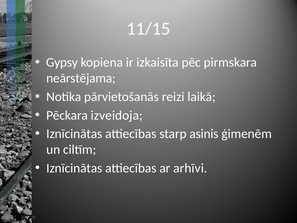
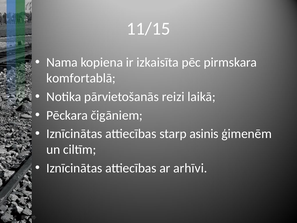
Gypsy: Gypsy -> Nama
neārstējama: neārstējama -> komfortablā
izveidoja: izveidoja -> čigāniem
